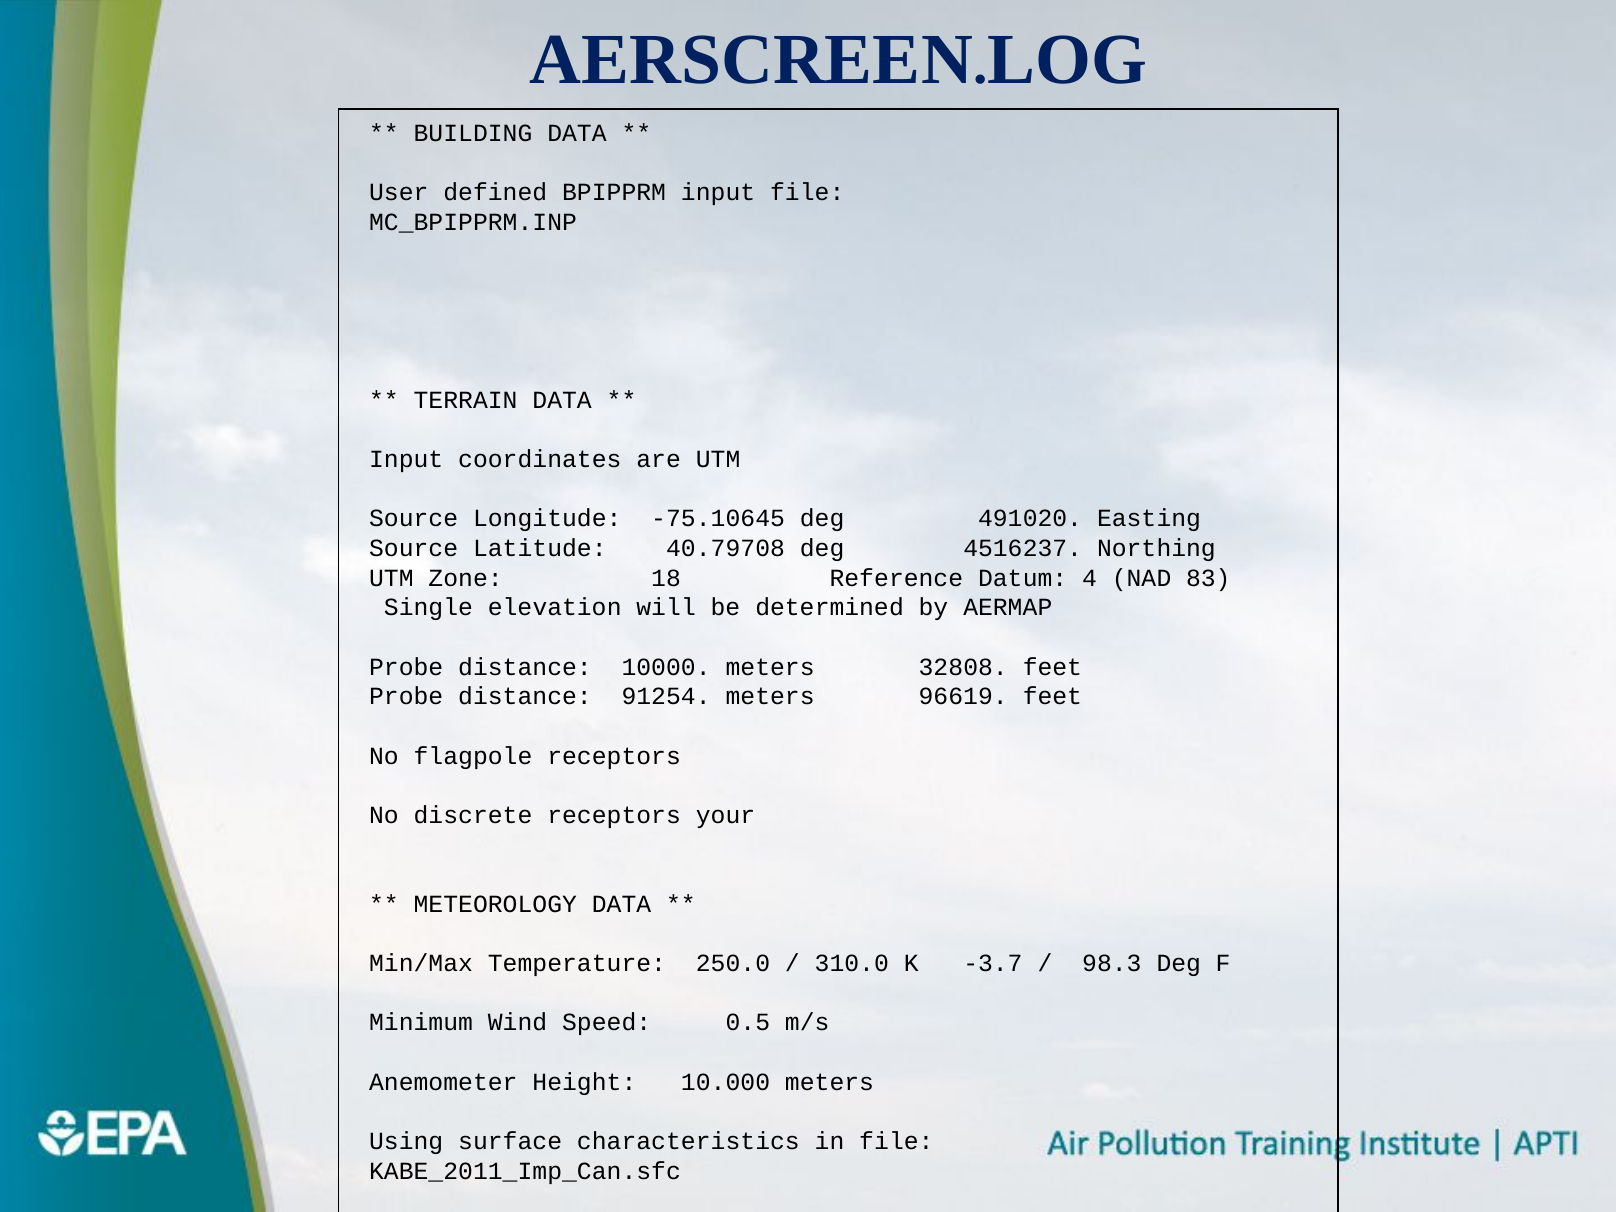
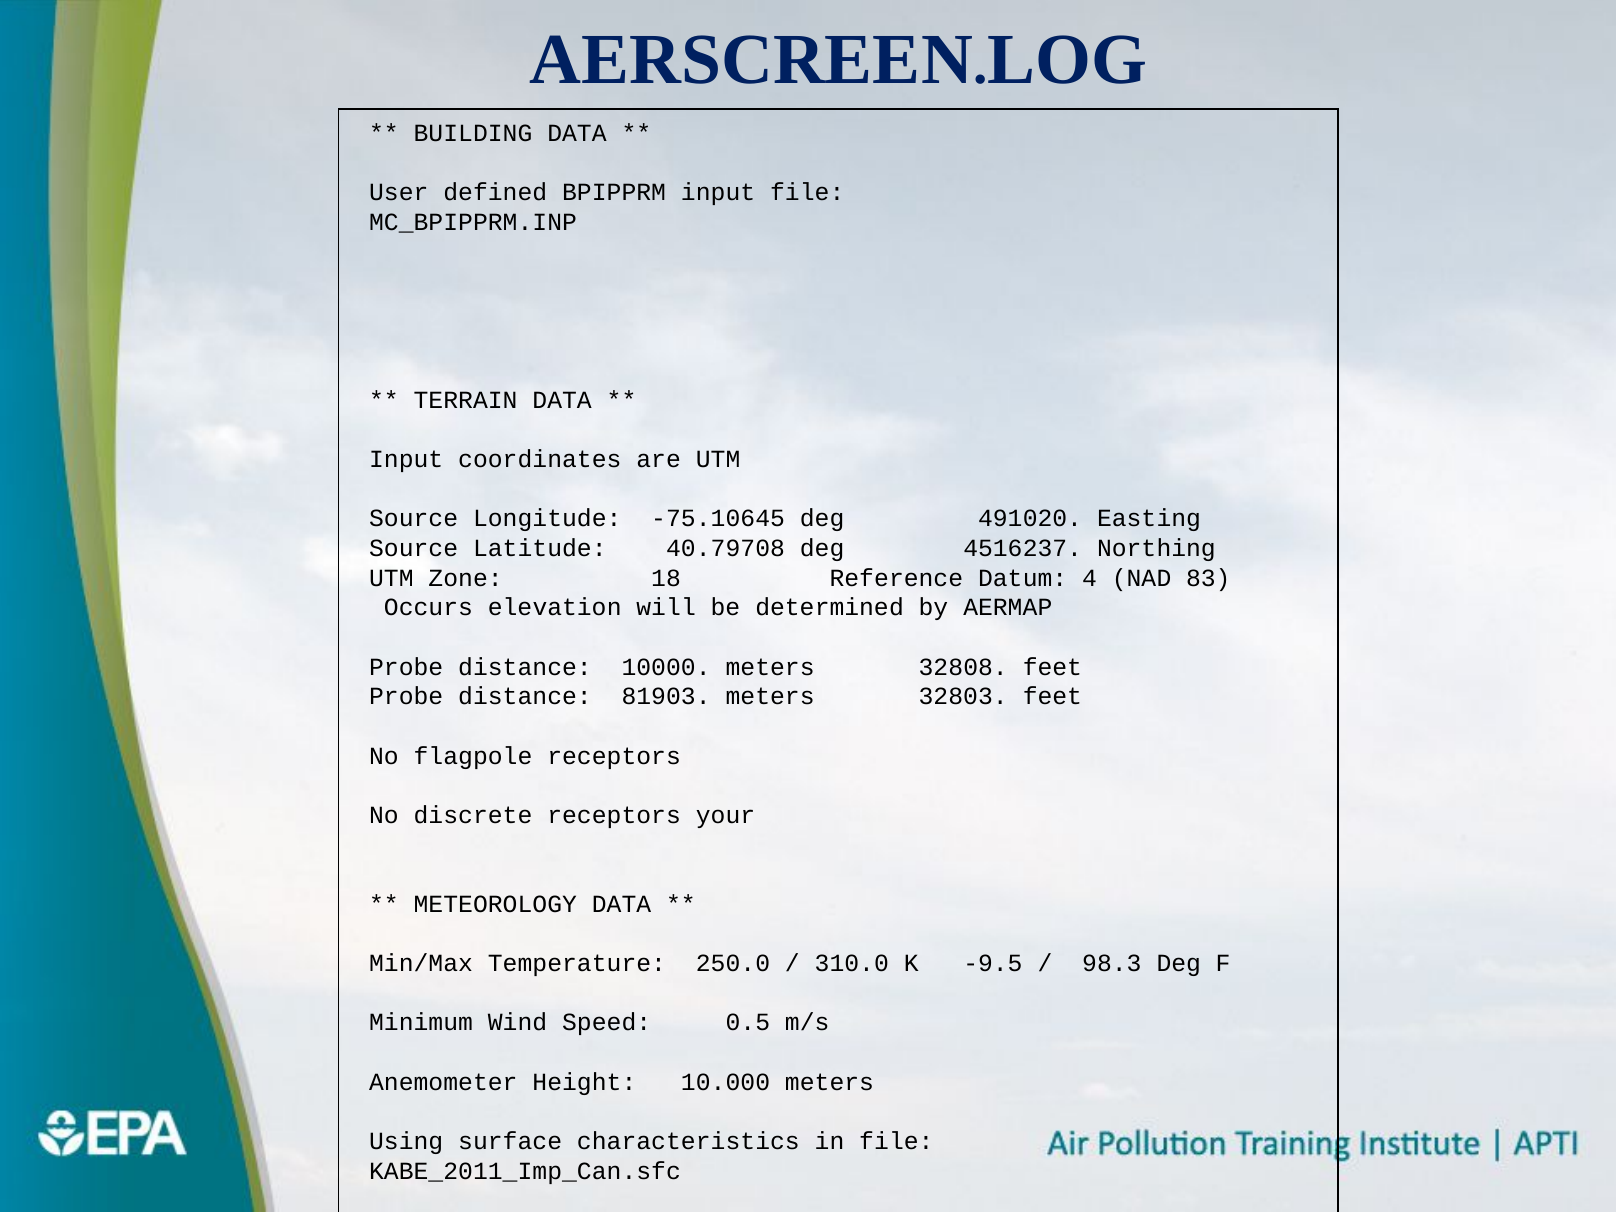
Single: Single -> Occurs
91254: 91254 -> 81903
96619: 96619 -> 32803
-3.7: -3.7 -> -9.5
